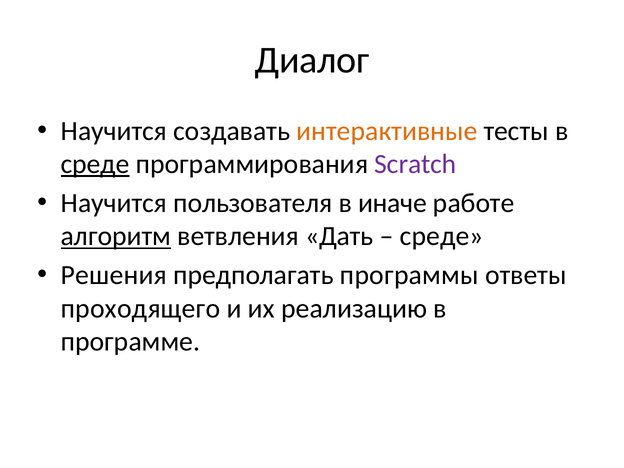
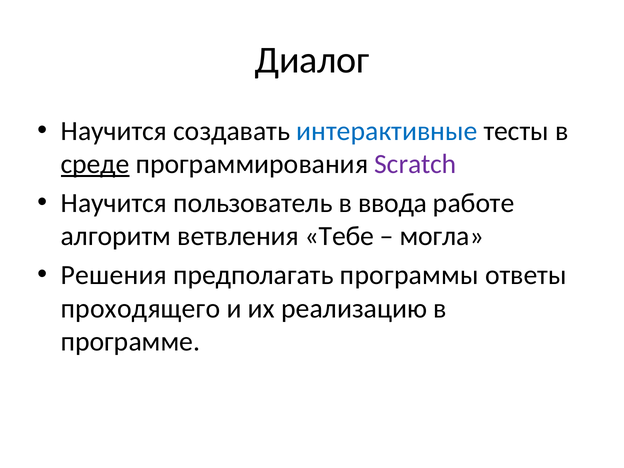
интерактивные colour: orange -> blue
пользователя: пользователя -> пользователь
иначе: иначе -> ввода
алгоритм underline: present -> none
Дать: Дать -> Тебе
среде at (442, 236): среде -> могла
